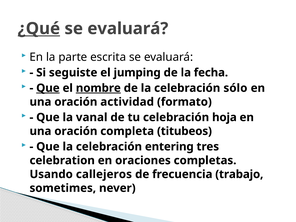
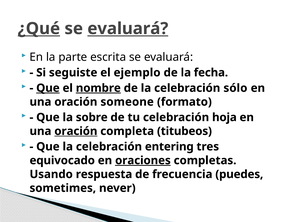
evaluará at (128, 29) underline: none -> present
jumping: jumping -> ejemplo
actividad: actividad -> someone
vanal: vanal -> sobre
oración at (76, 131) underline: none -> present
celebration: celebration -> equivocado
oraciones underline: none -> present
callejeros: callejeros -> respuesta
trabajo: trabajo -> puedes
